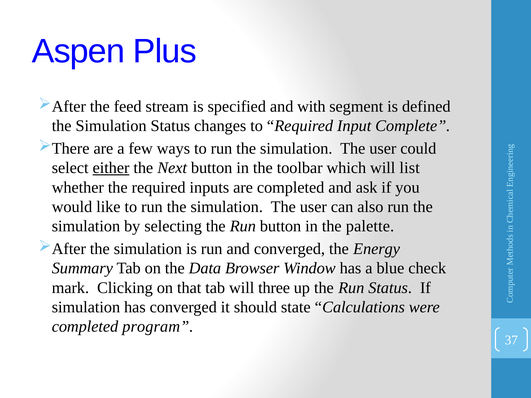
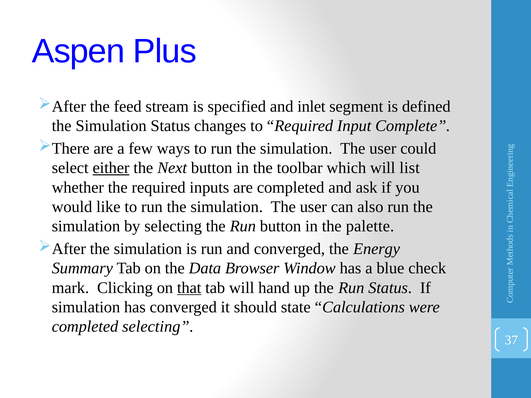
with: with -> inlet
that underline: none -> present
three: three -> hand
completed program: program -> selecting
